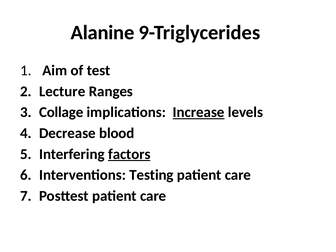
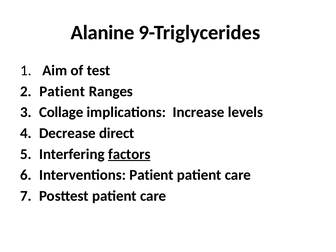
Lecture at (62, 91): Lecture -> Patient
Increase underline: present -> none
blood: blood -> direct
Interventions Testing: Testing -> Patient
